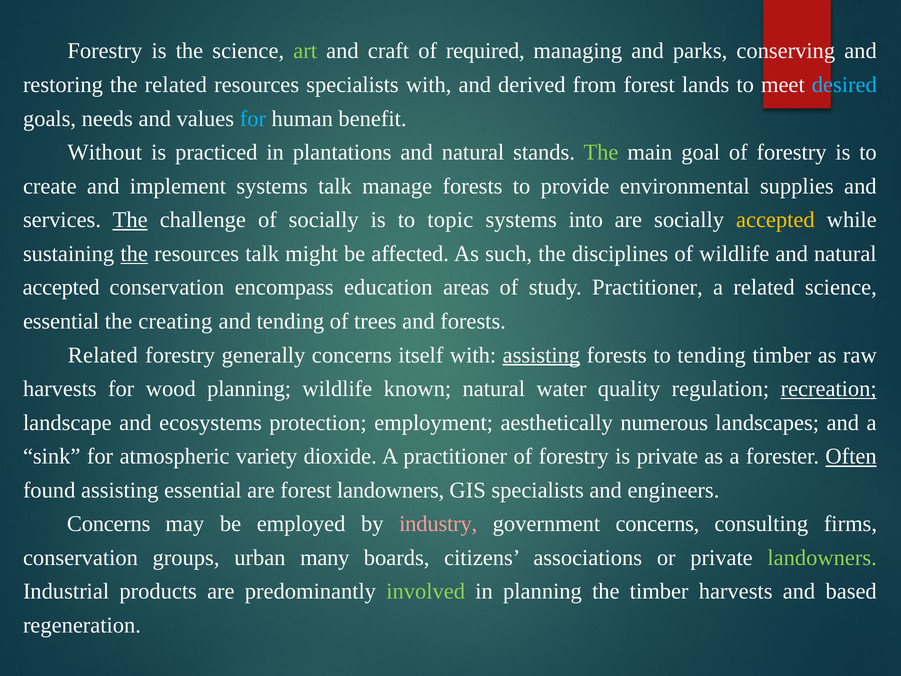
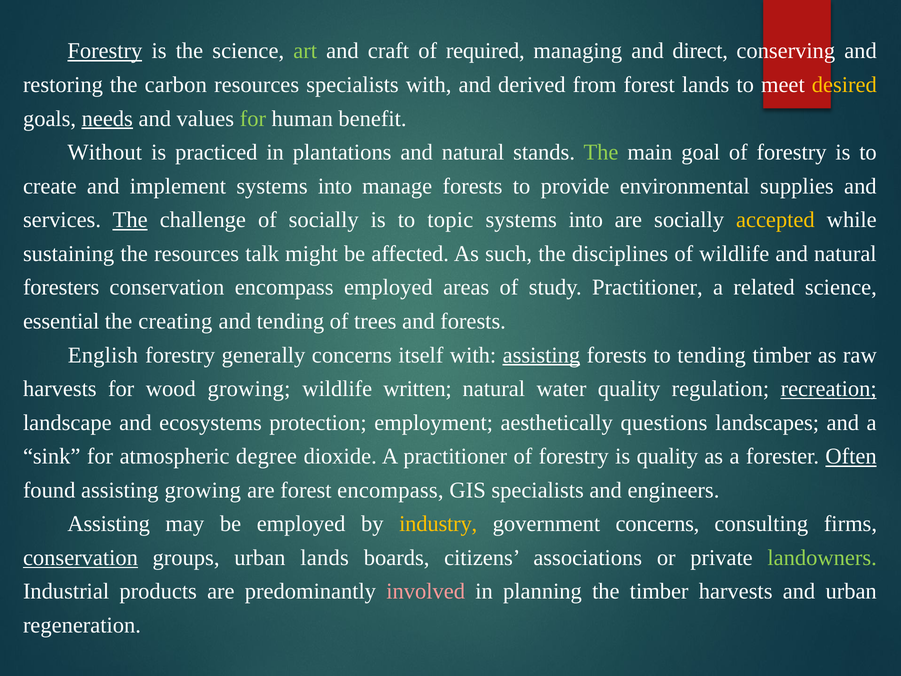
Forestry at (105, 51) underline: none -> present
parks: parks -> direct
the related: related -> carbon
desired colour: light blue -> yellow
needs underline: none -> present
for at (253, 119) colour: light blue -> light green
implement systems talk: talk -> into
the at (134, 254) underline: present -> none
accepted at (61, 287): accepted -> foresters
encompass education: education -> employed
Related at (103, 355): Related -> English
wood planning: planning -> growing
known: known -> written
numerous: numerous -> questions
variety: variety -> degree
is private: private -> quality
assisting essential: essential -> growing
forest landowners: landowners -> encompass
Concerns at (109, 524): Concerns -> Assisting
industry colour: pink -> yellow
conservation at (80, 558) underline: none -> present
urban many: many -> lands
involved colour: light green -> pink
and based: based -> urban
